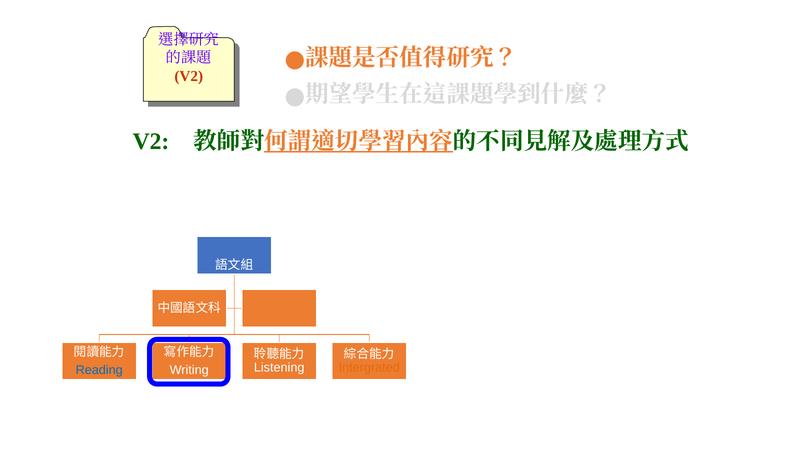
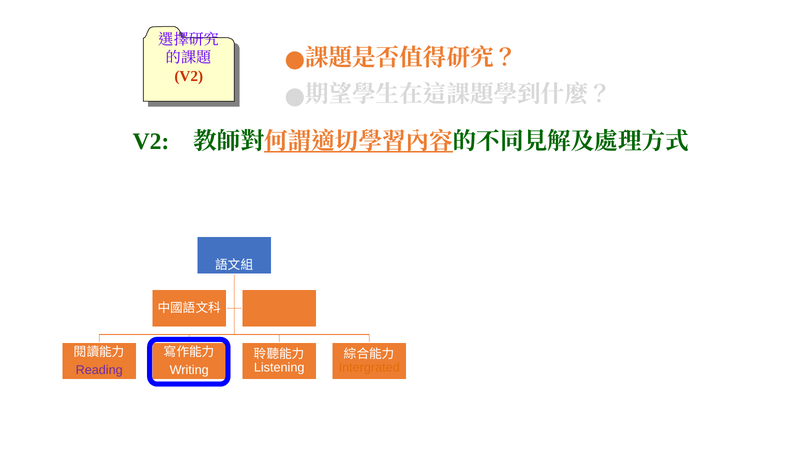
Reading colour: blue -> purple
